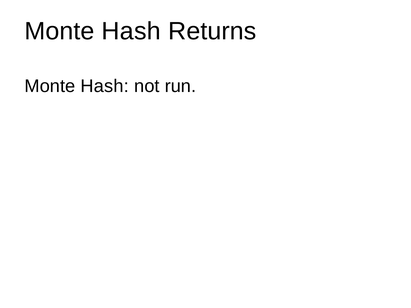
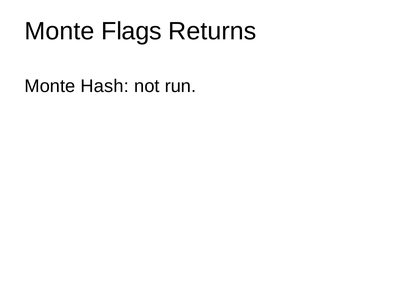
Hash at (131, 31): Hash -> Flags
